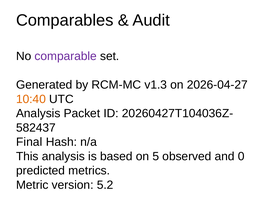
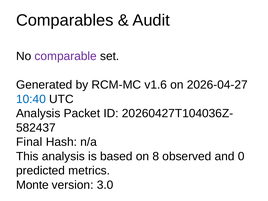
v1.3: v1.3 -> v1.6
10:40 colour: orange -> blue
5: 5 -> 8
Metric: Metric -> Monte
5.2: 5.2 -> 3.0
